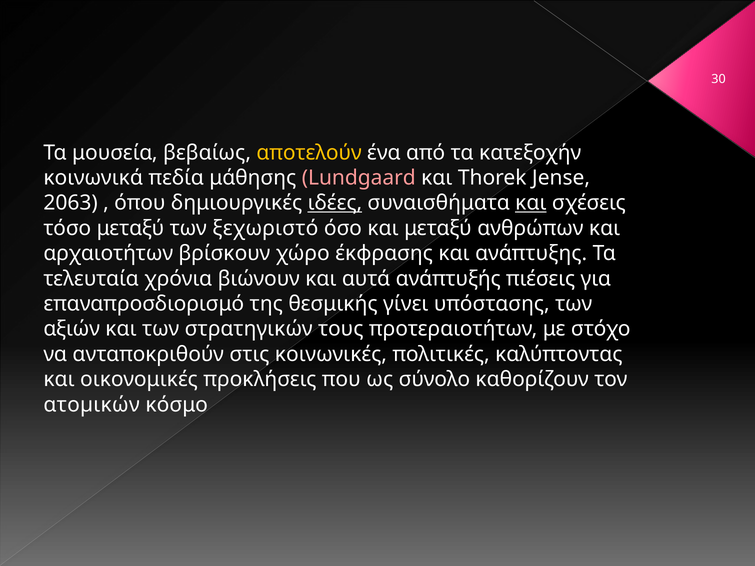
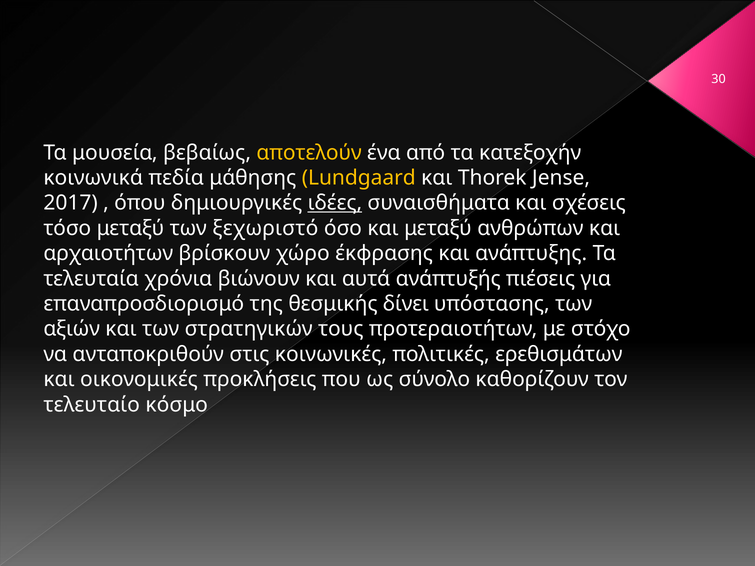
Lundgaard colour: pink -> yellow
2063: 2063 -> 2017
και at (531, 203) underline: present -> none
γίνει: γίνει -> δίνει
καλύπτοντας: καλύπτοντας -> ερεθισμάτων
ατοµικών: ατοµικών -> τελευταίο
